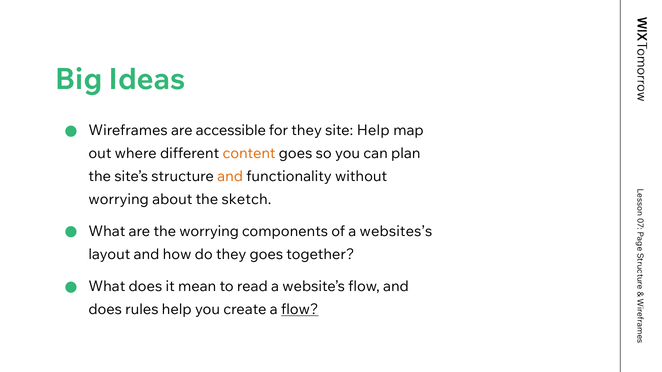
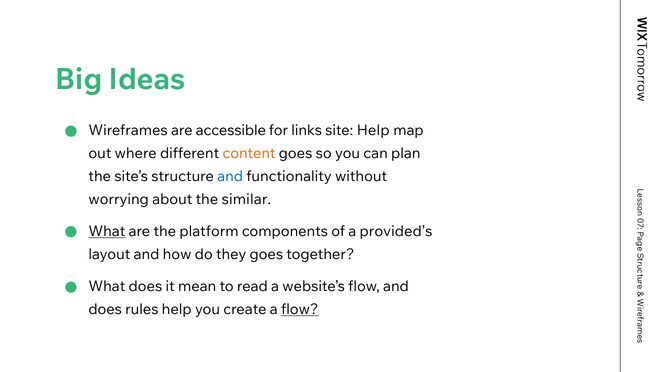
for they: they -> links
and at (230, 177) colour: orange -> blue
sketch: sketch -> similar
What at (107, 232) underline: none -> present
the worrying: worrying -> platform
websites’s: websites’s -> provided’s
